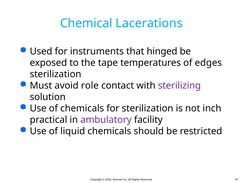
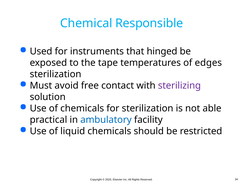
Lacerations: Lacerations -> Responsible
role: role -> free
inch: inch -> able
ambulatory colour: purple -> blue
